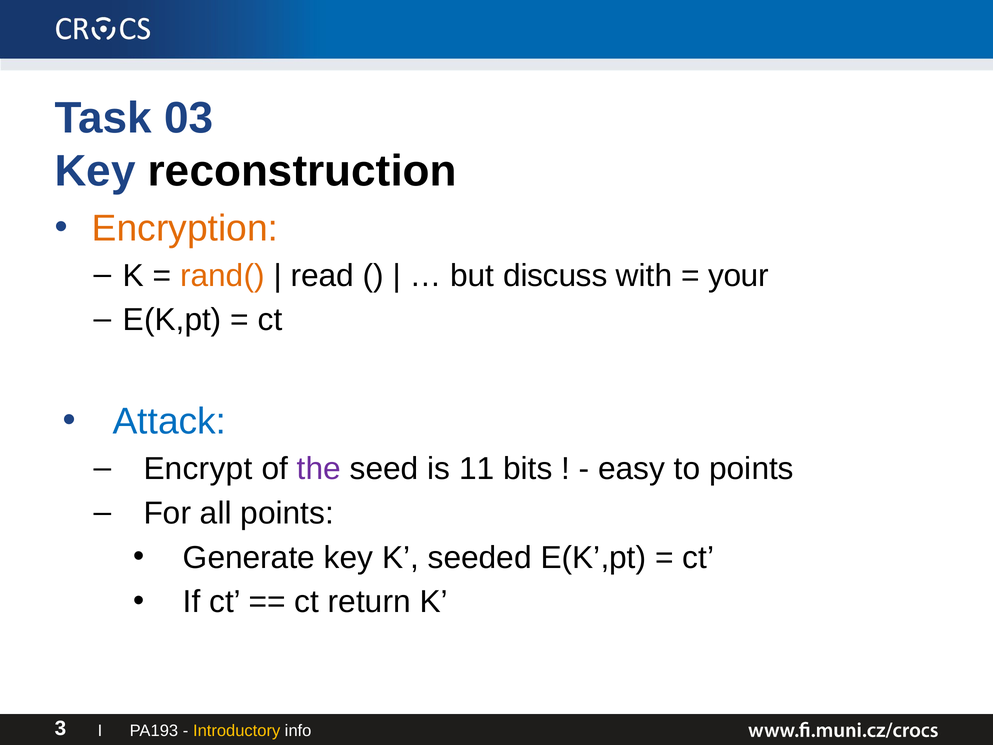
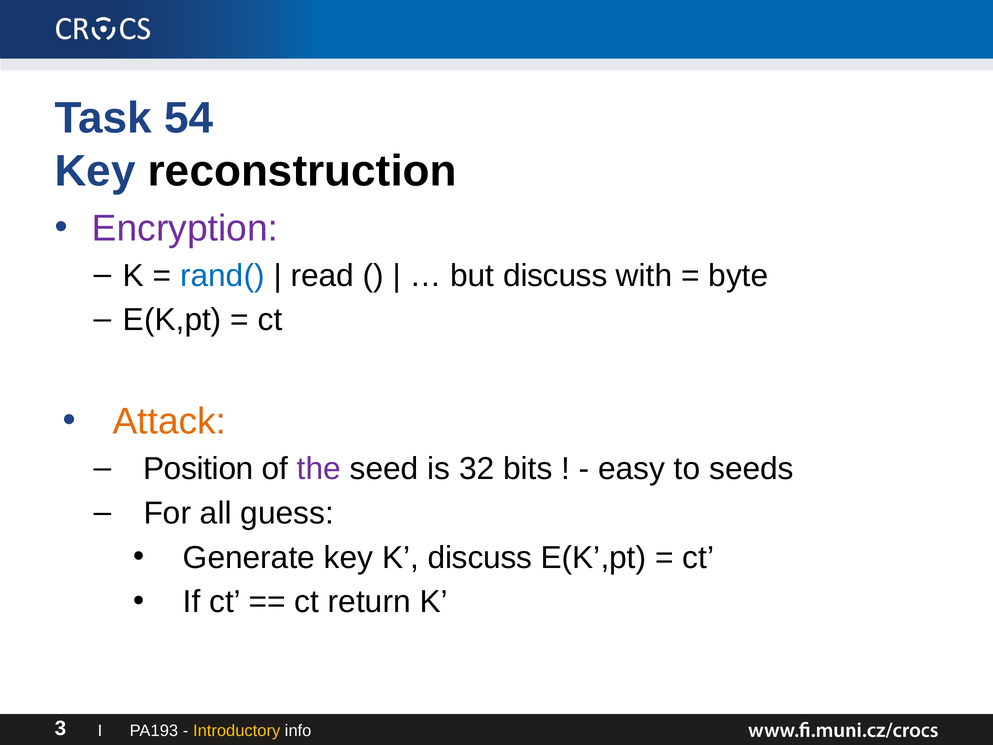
03: 03 -> 54
Encryption colour: orange -> purple
rand( colour: orange -> blue
your: your -> byte
Attack colour: blue -> orange
Encrypt: Encrypt -> Position
11: 11 -> 32
to points: points -> seeds
all points: points -> guess
K seeded: seeded -> discuss
